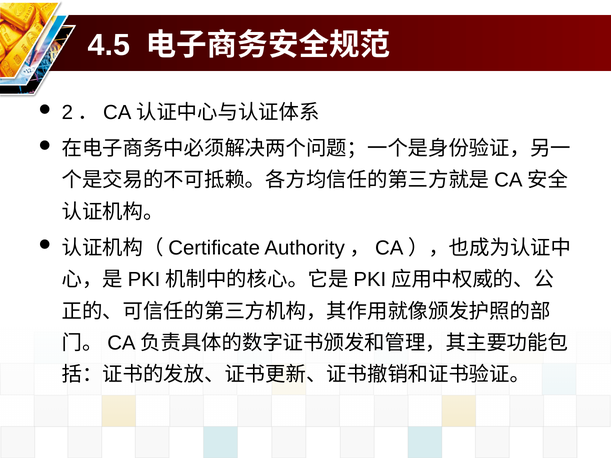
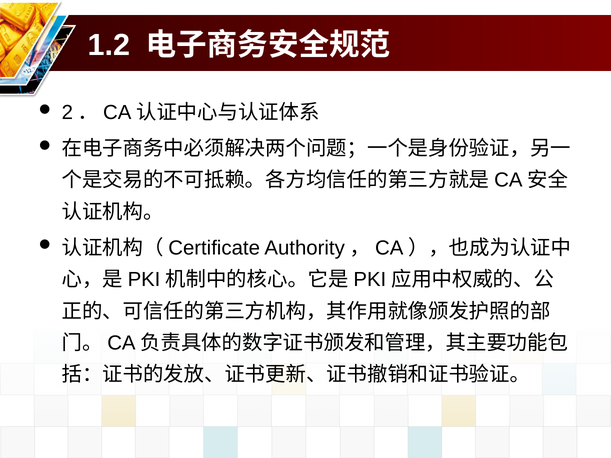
4.5: 4.5 -> 1.2
